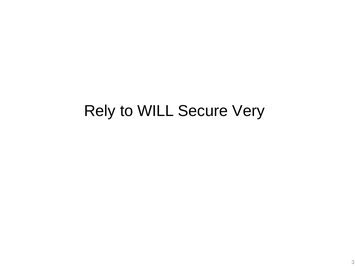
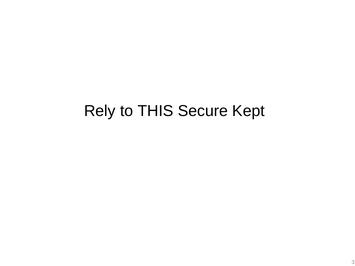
WILL: WILL -> THIS
Very: Very -> Kept
